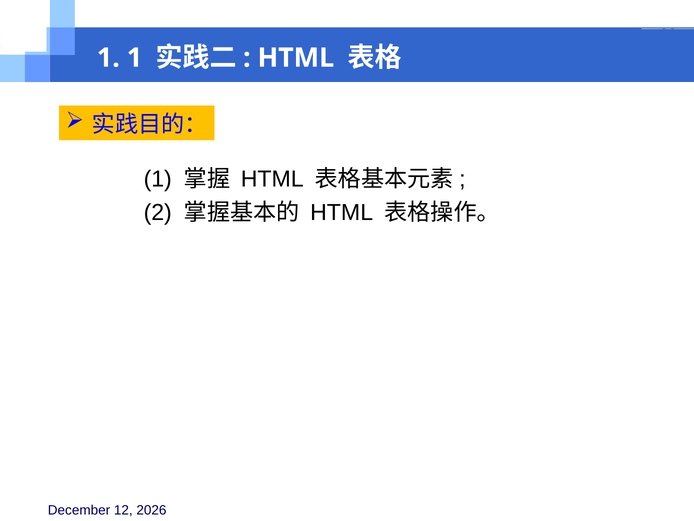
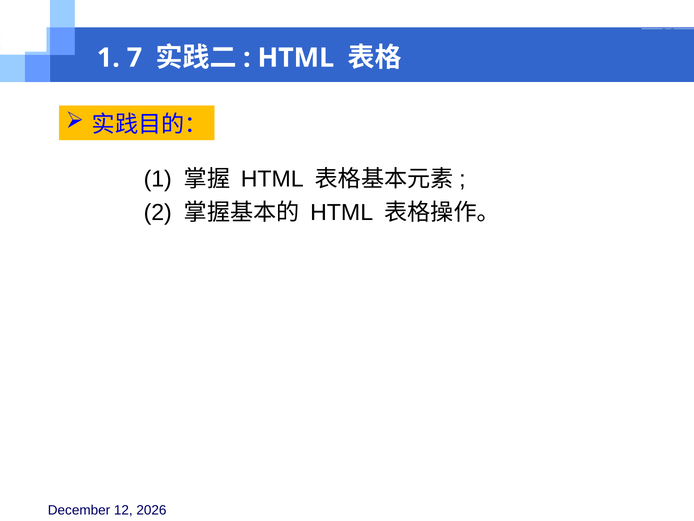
1 1: 1 -> 7
